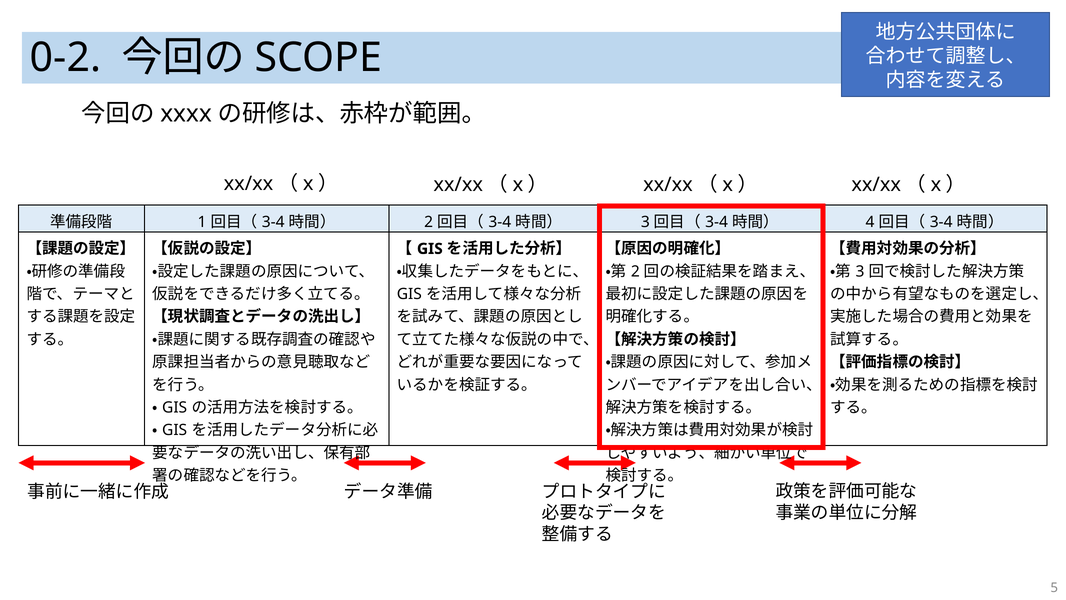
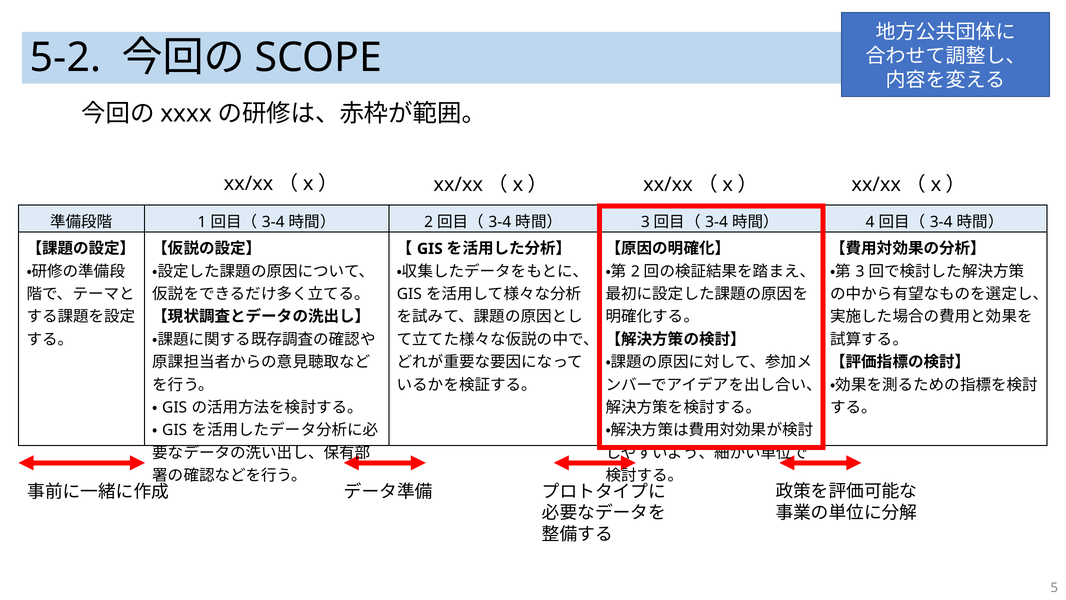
0-2: 0-2 -> 5-2
